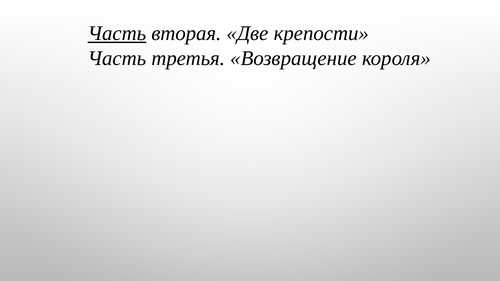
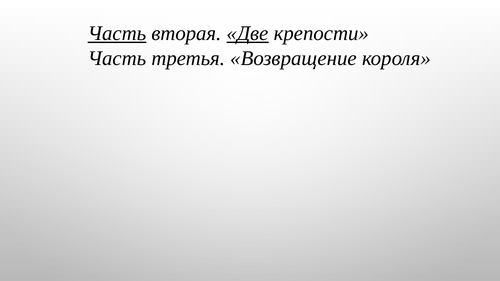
Две underline: none -> present
